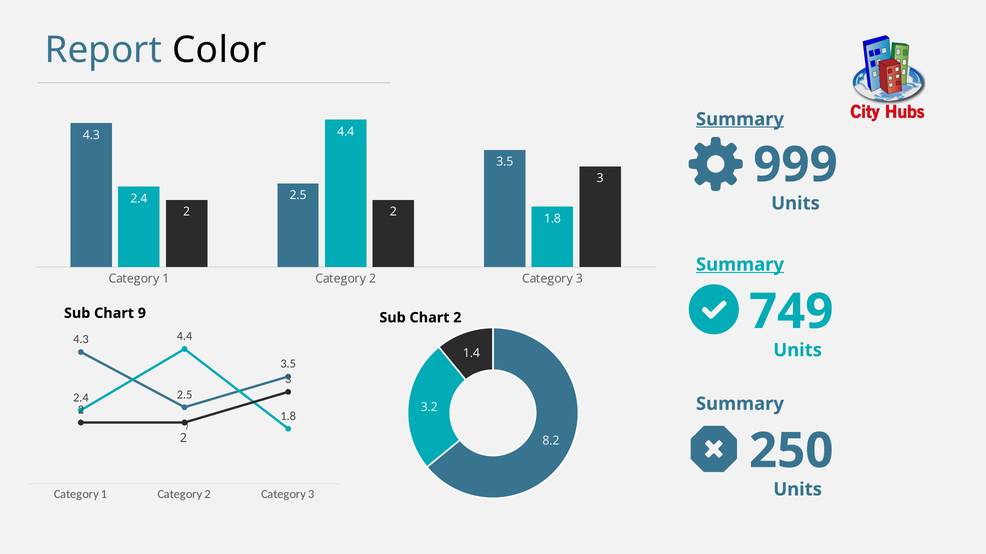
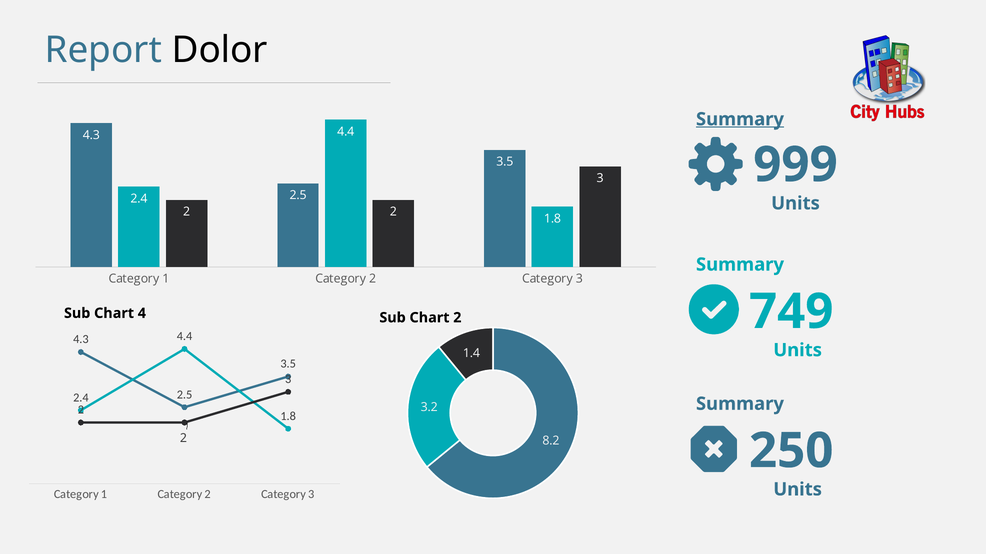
Color: Color -> Dolor
Summary at (740, 265) underline: present -> none
9: 9 -> 4
